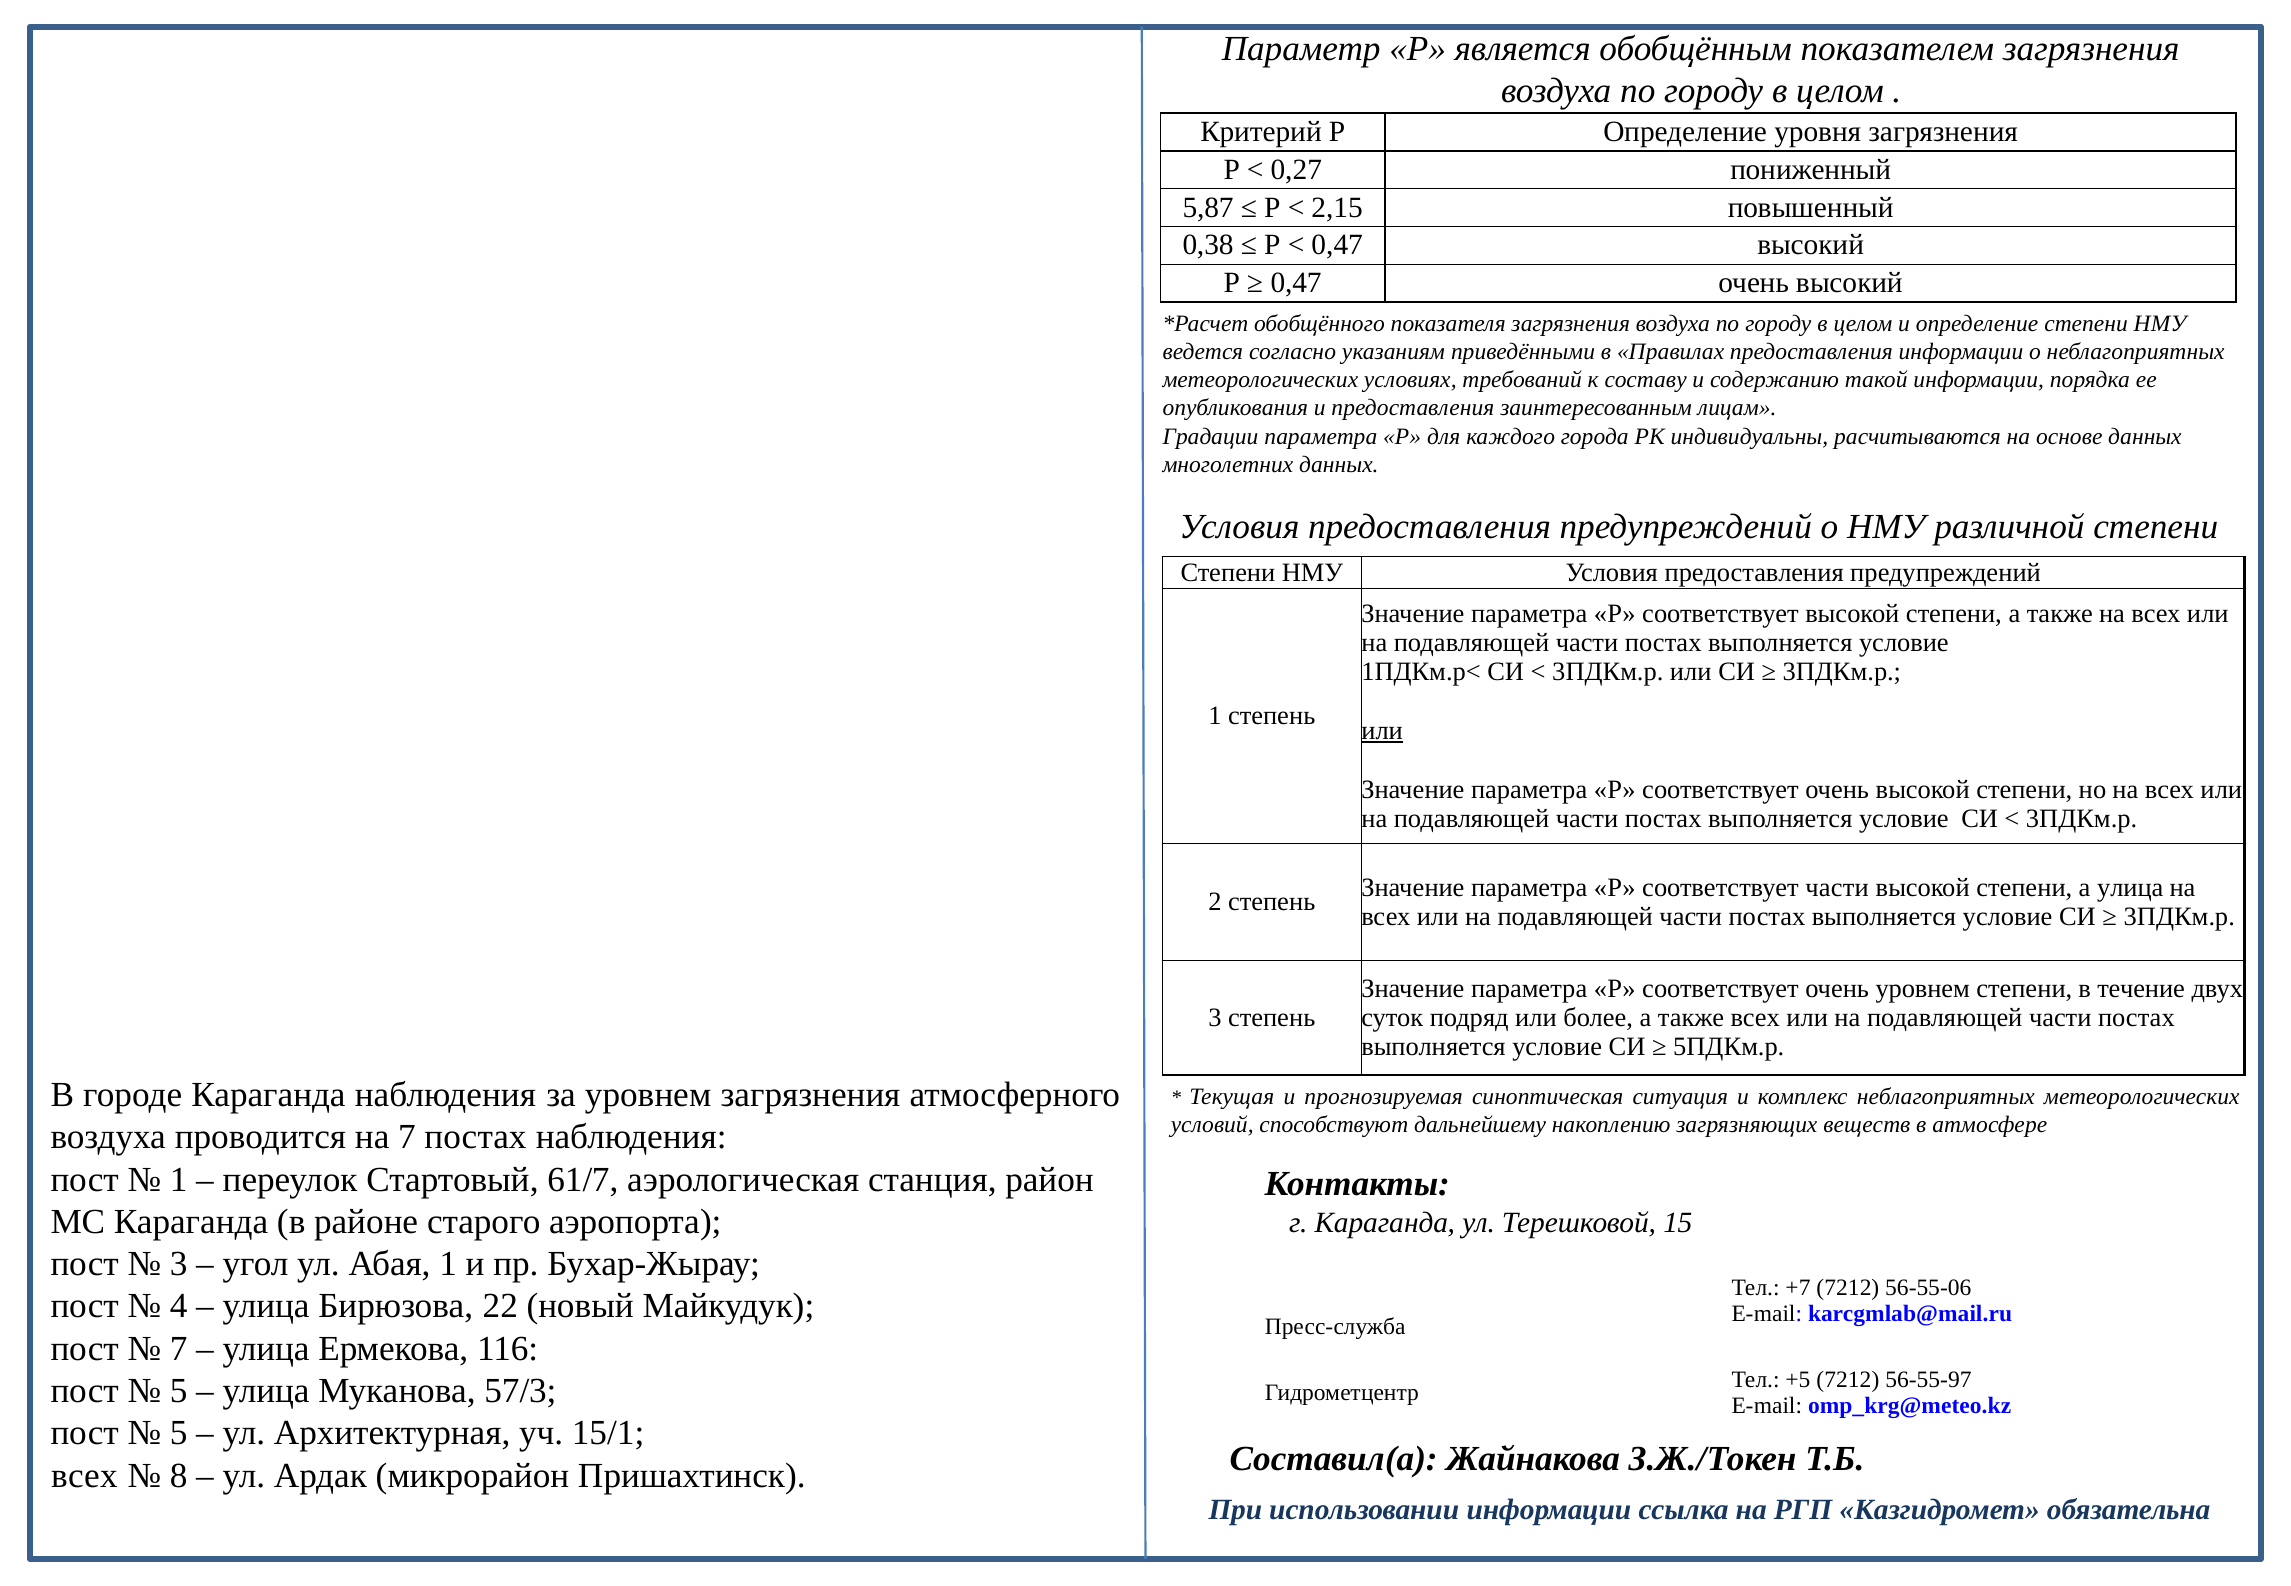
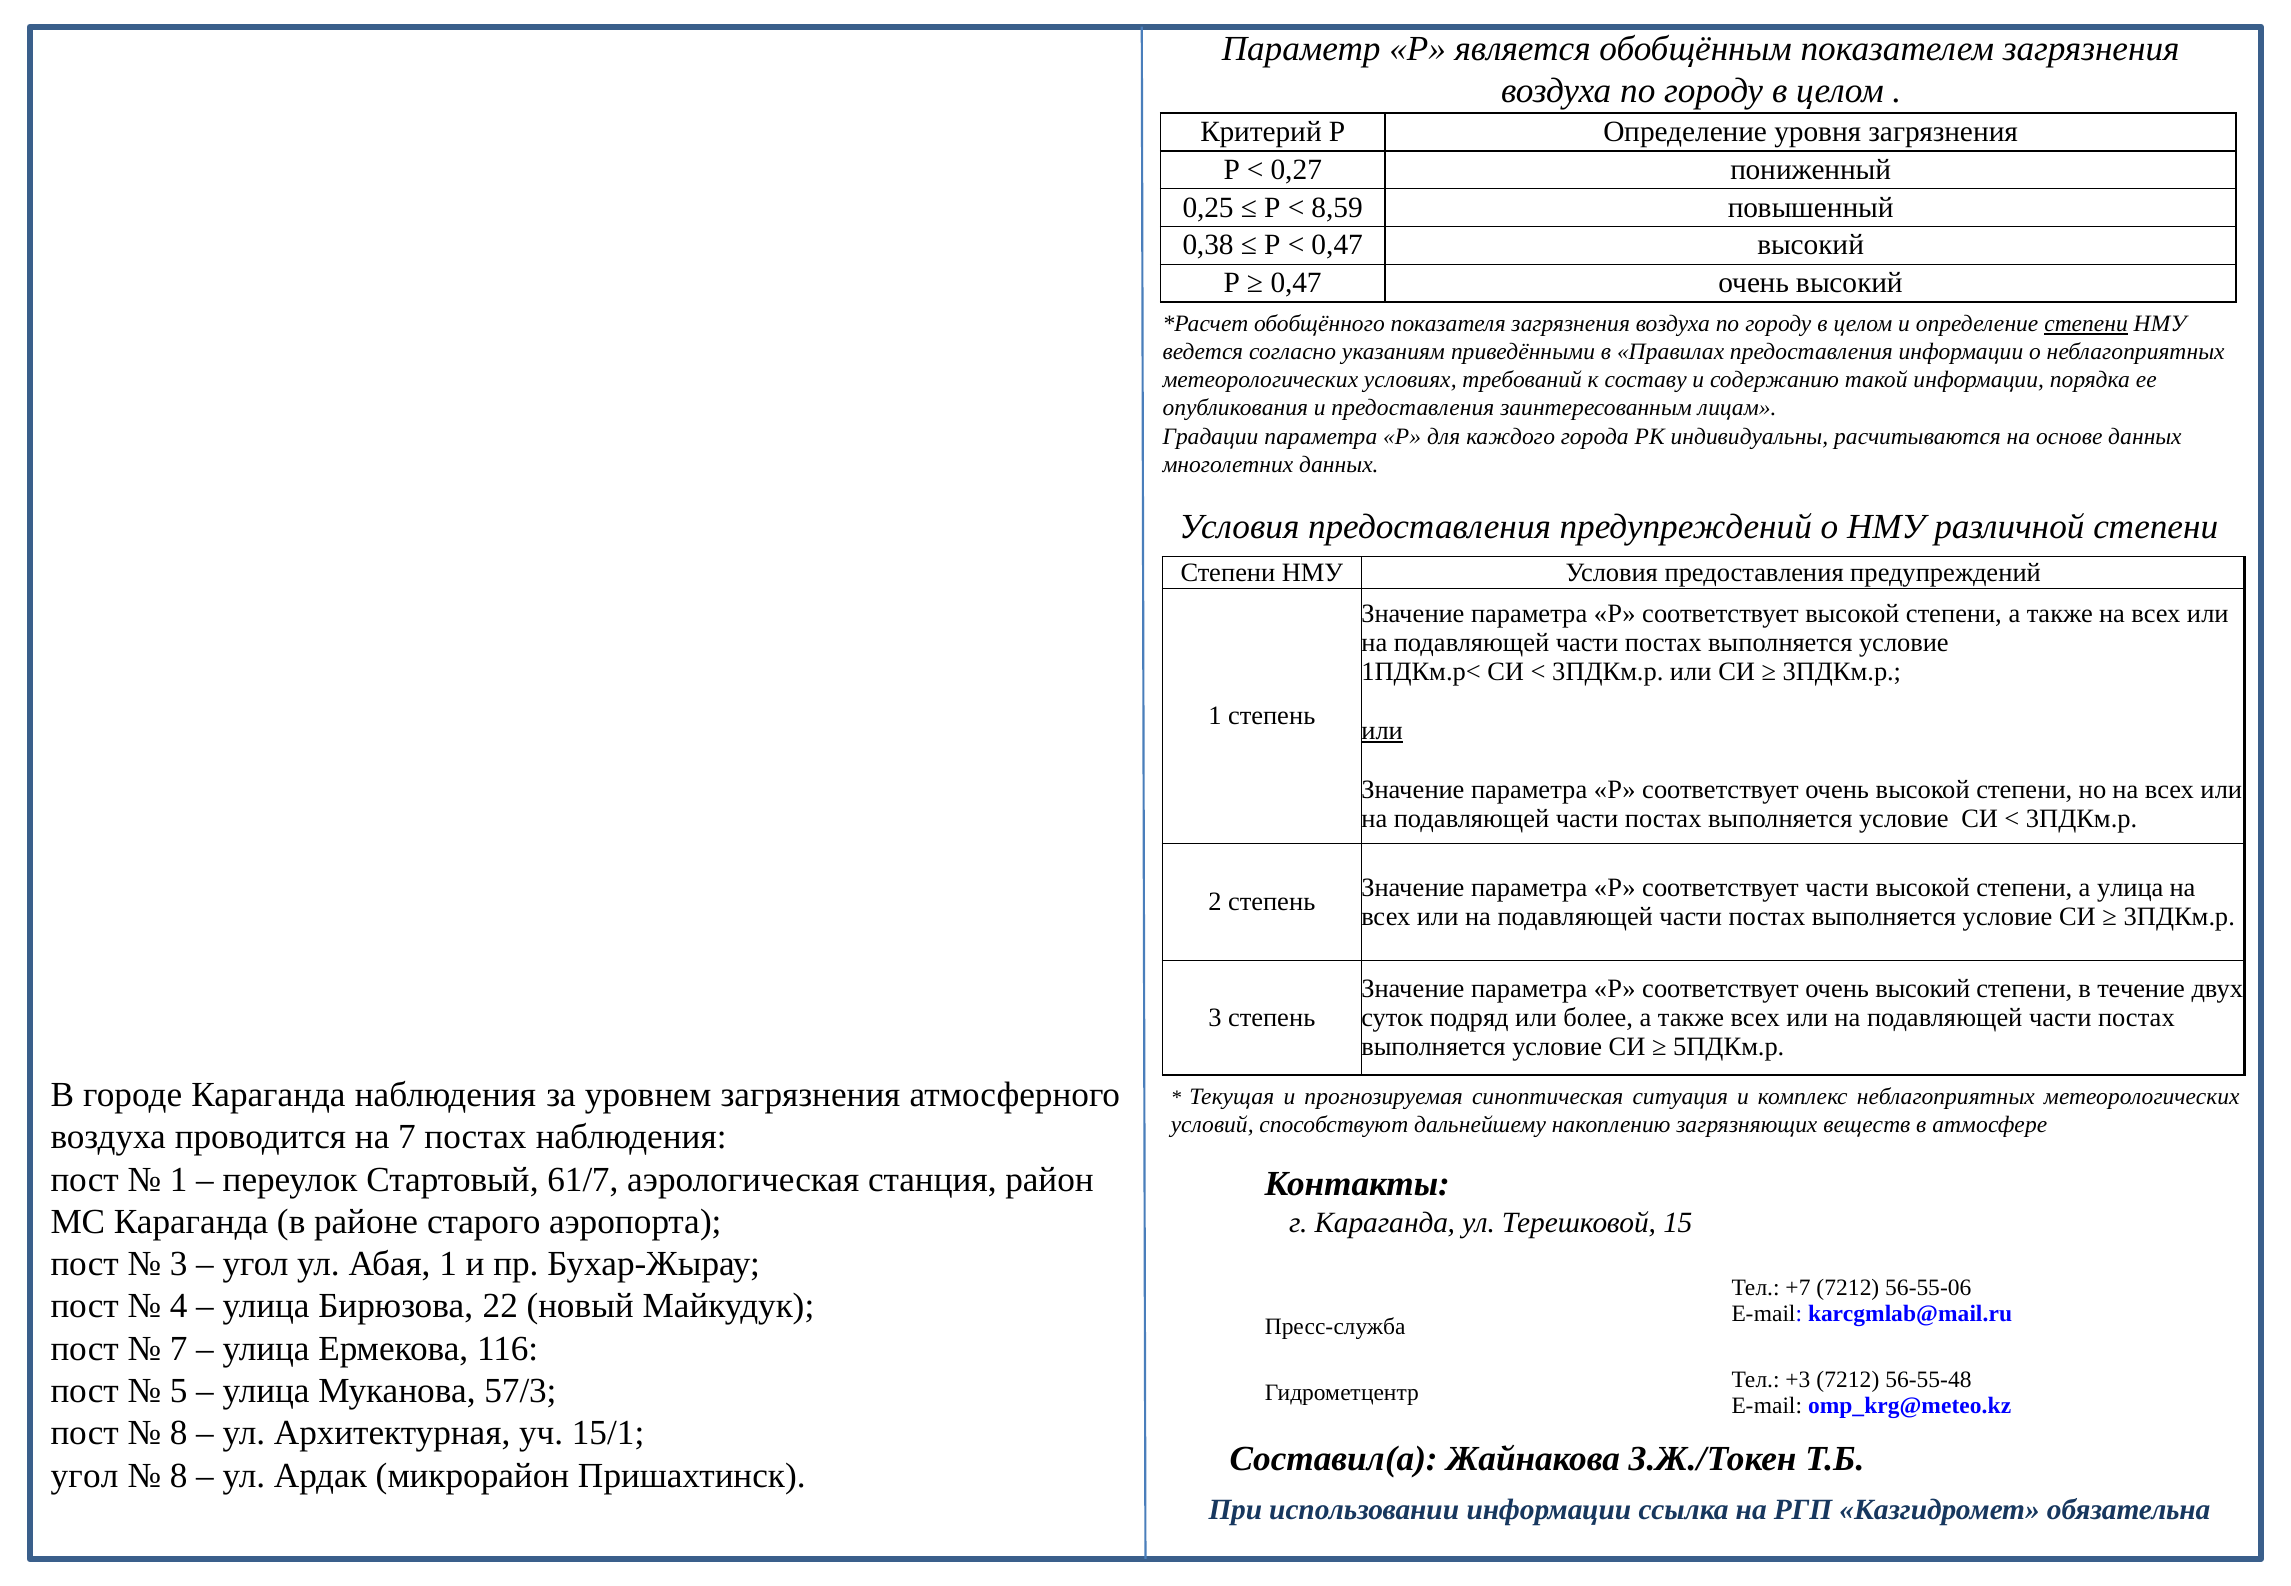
5,87: 5,87 -> 0,25
2,15: 2,15 -> 8,59
степени at (2086, 324) underline: none -> present
соответствует очень уровнем: уровнем -> высокий
+5: +5 -> +3
56-55-97: 56-55-97 -> 56-55-48
5 at (179, 1433): 5 -> 8
всех at (84, 1476): всех -> угол
